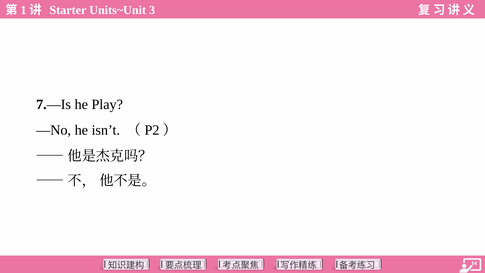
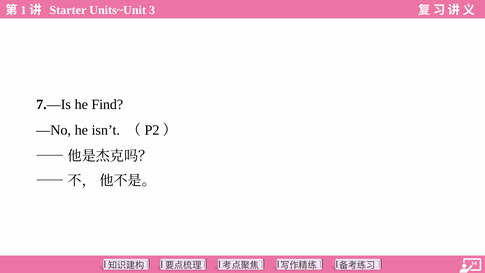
Play: Play -> Find
